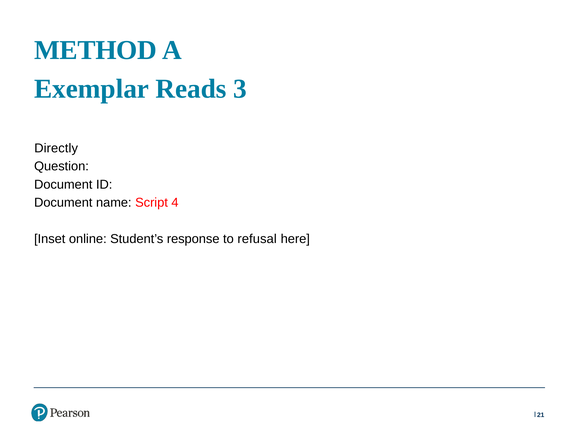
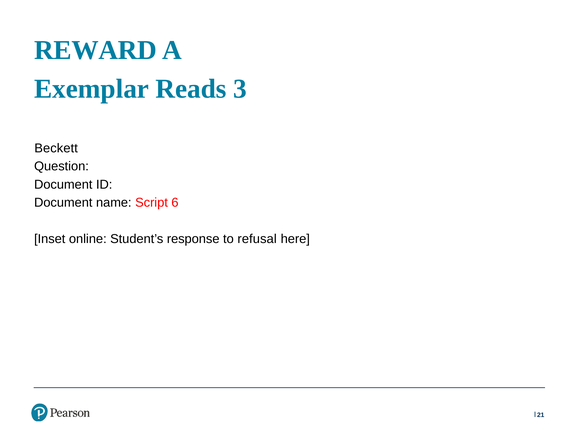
METHOD: METHOD -> REWARD
Directly: Directly -> Beckett
4: 4 -> 6
